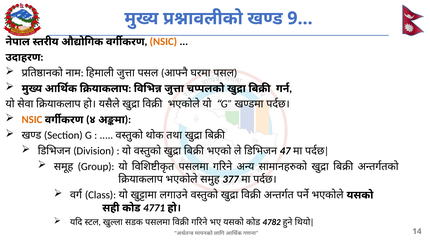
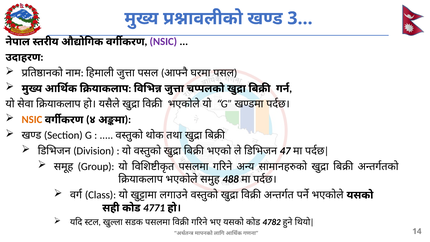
9: 9 -> 3
NSIC at (163, 42) colour: orange -> purple
377: 377 -> 488
